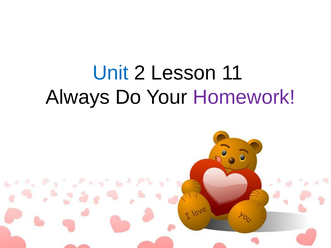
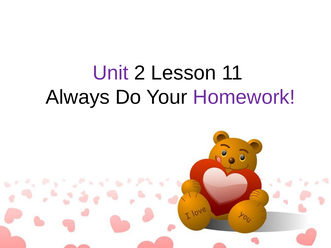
Unit colour: blue -> purple
